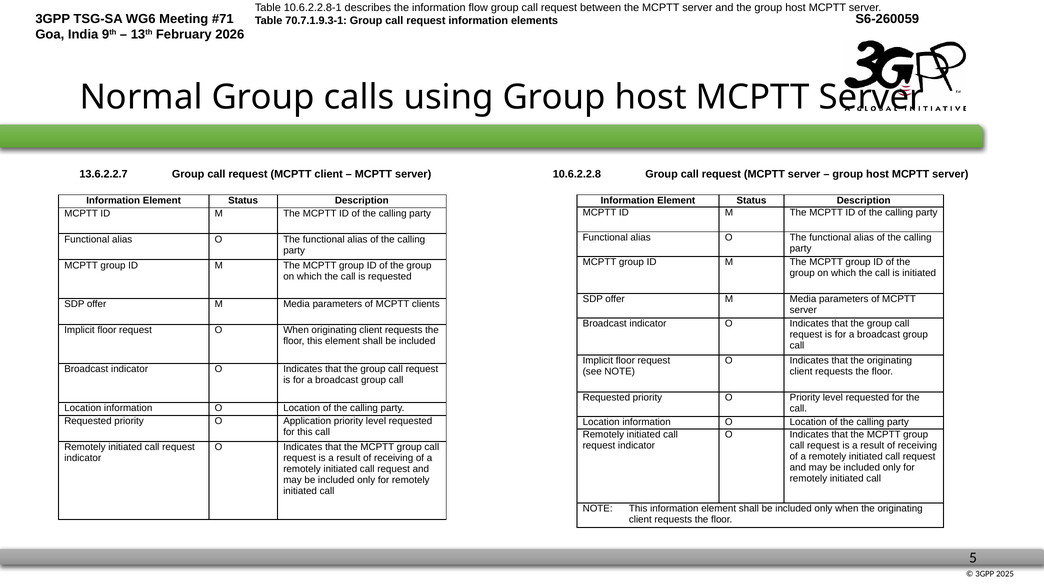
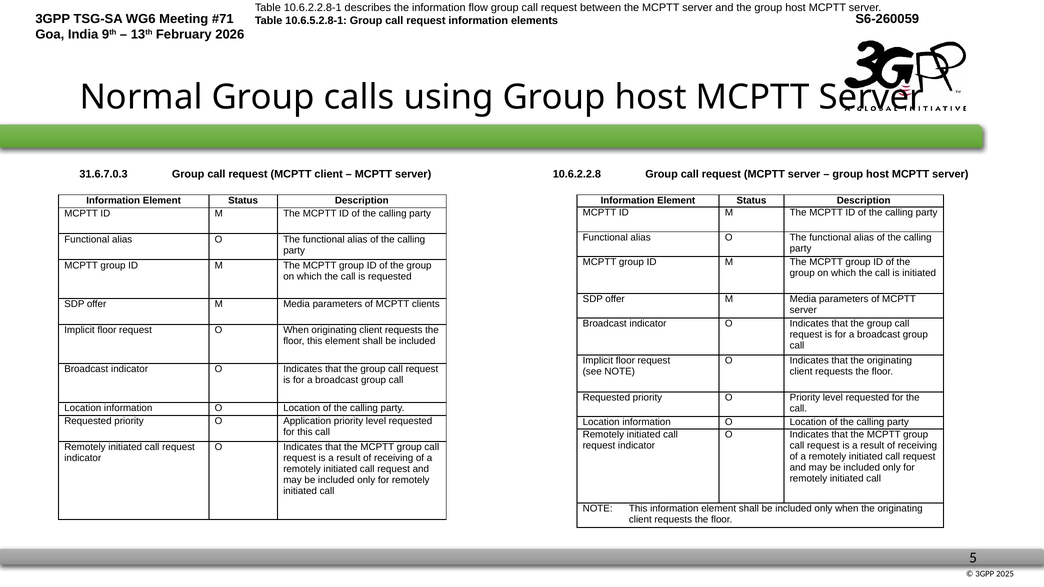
70.7.1.9.3-1: 70.7.1.9.3-1 -> 10.6.5.2.8-1
13.6.2.2.7: 13.6.2.2.7 -> 31.6.7.0.3
